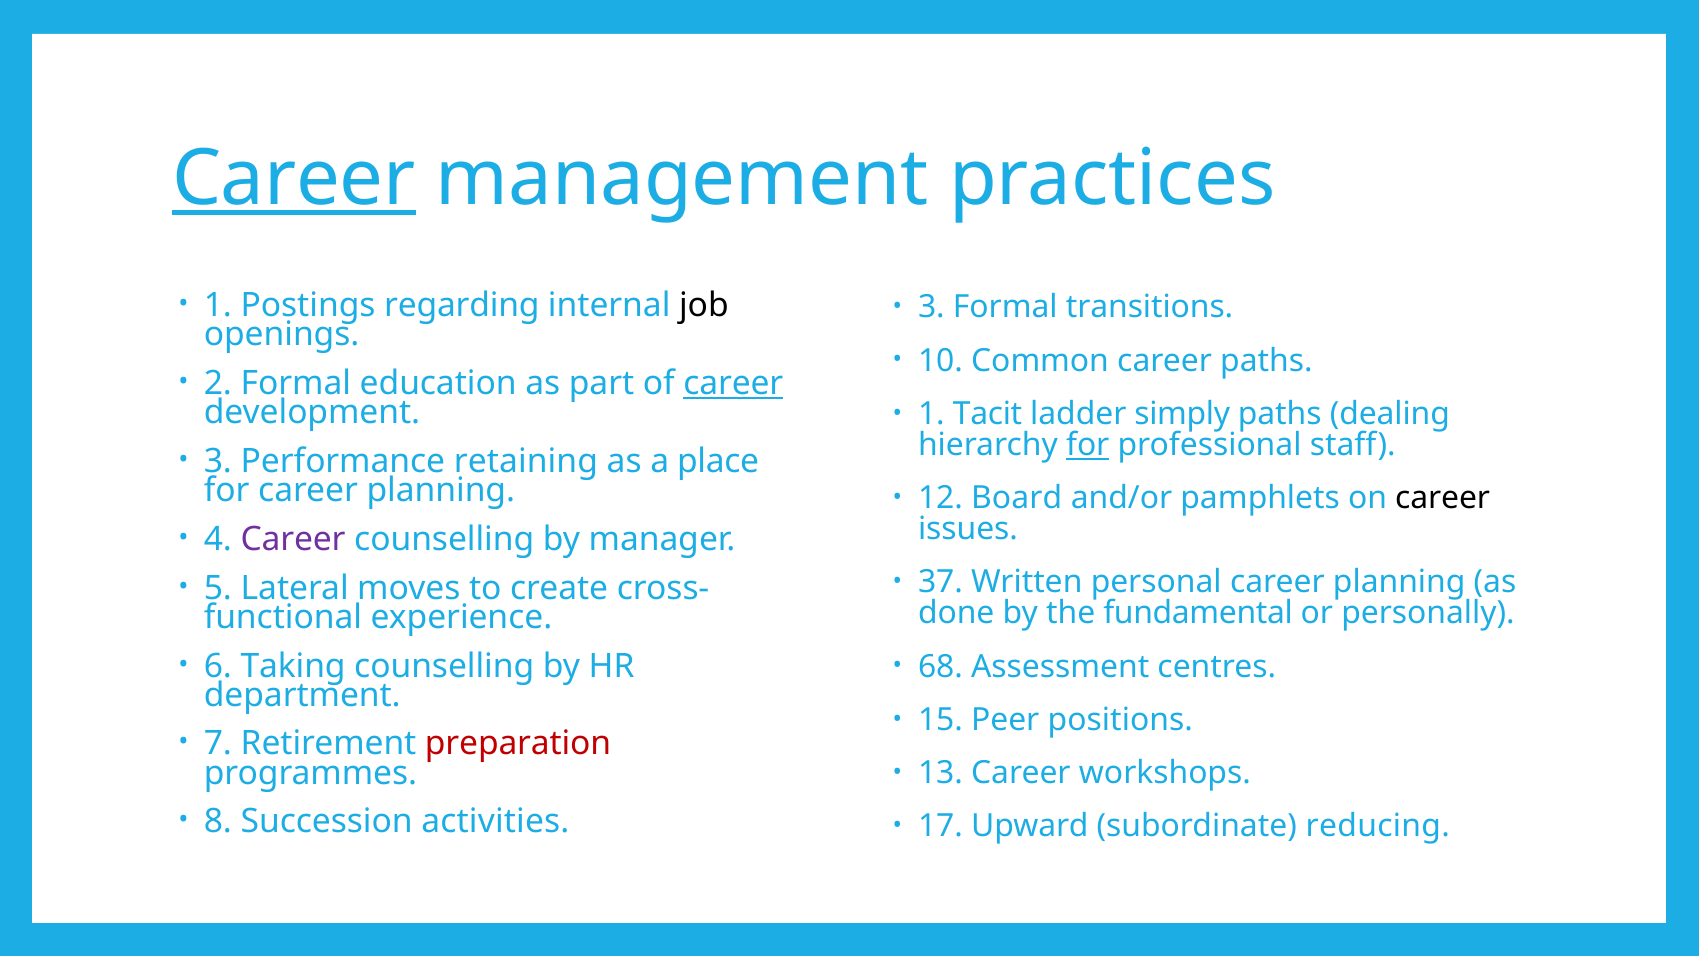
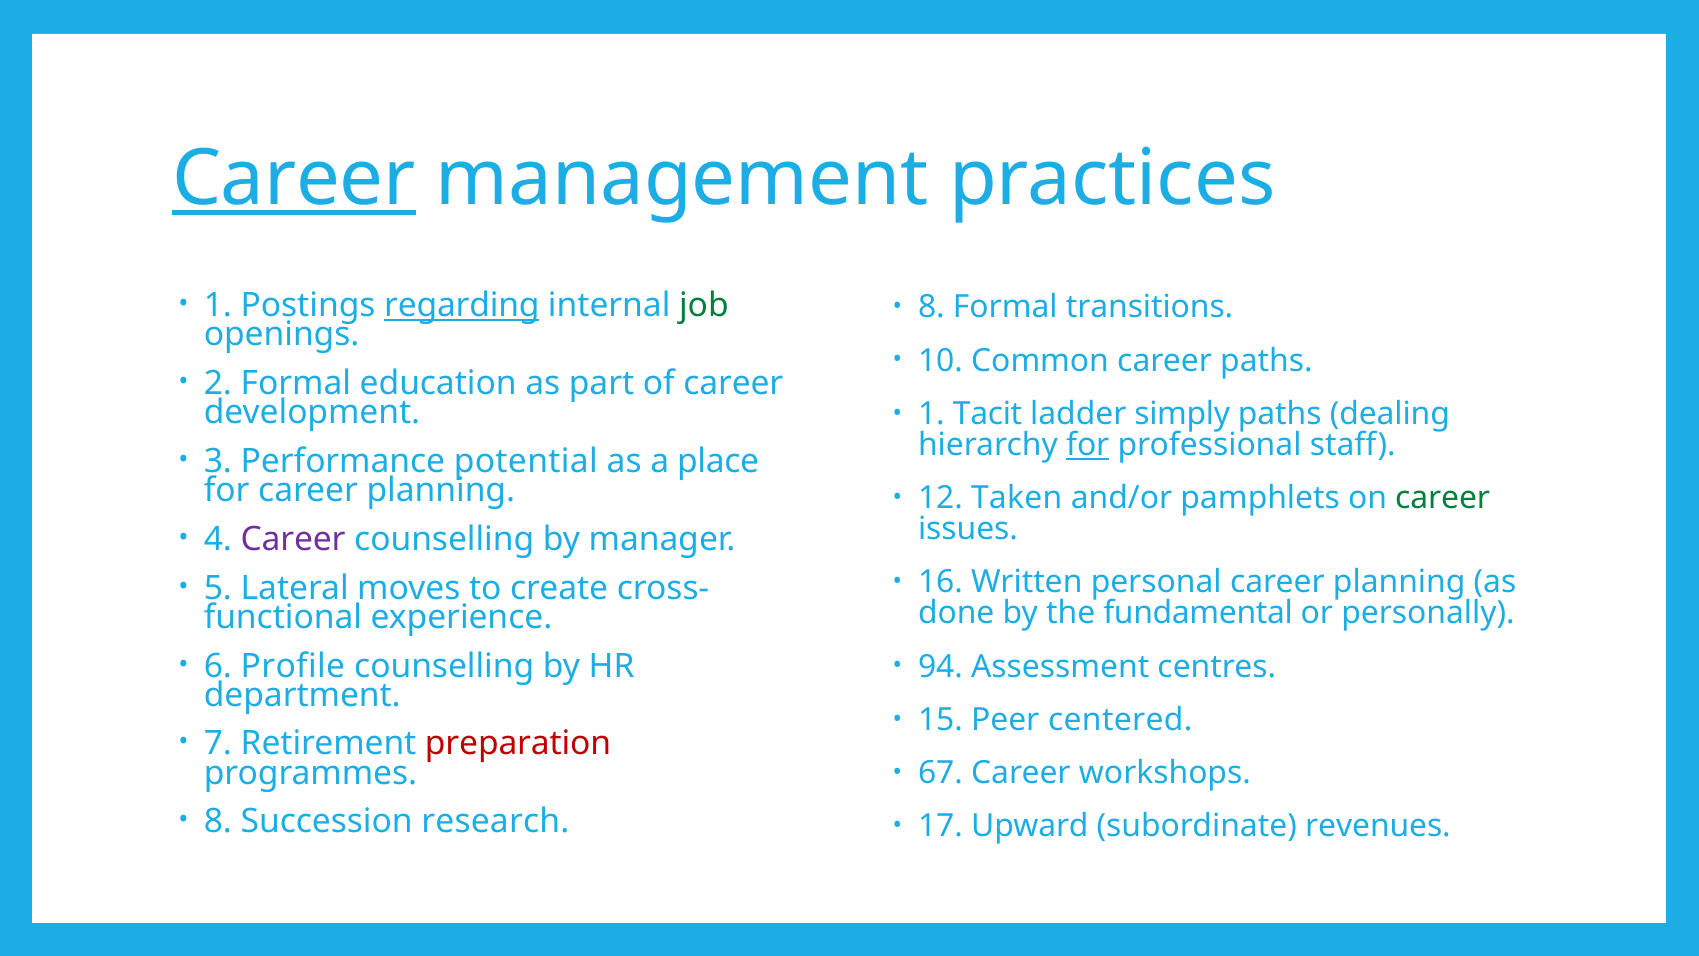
regarding underline: none -> present
job colour: black -> green
3 at (931, 307): 3 -> 8
career at (733, 383) underline: present -> none
retaining: retaining -> potential
Board: Board -> Taken
career at (1443, 498) colour: black -> green
37: 37 -> 16
Taking: Taking -> Profile
68: 68 -> 94
positions: positions -> centered
13: 13 -> 67
activities: activities -> research
reducing: reducing -> revenues
